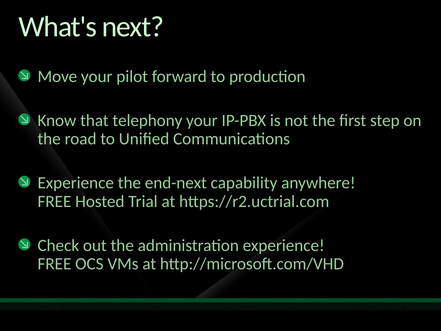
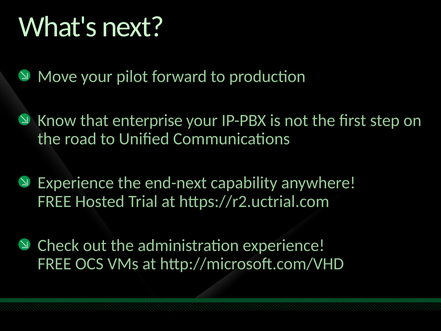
telephony: telephony -> enterprise
